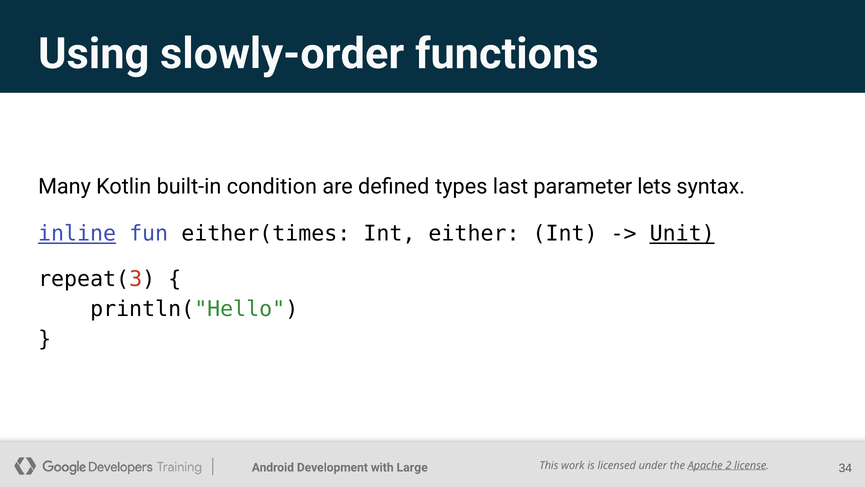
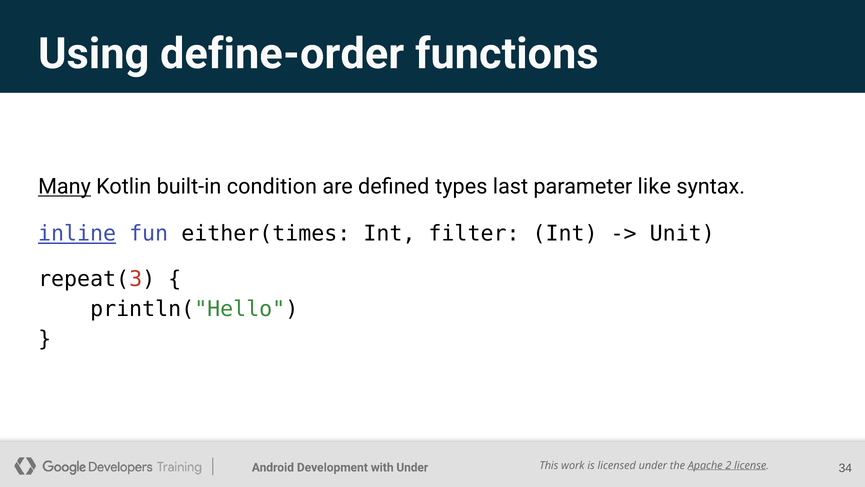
slowly-order: slowly-order -> define-order
Many underline: none -> present
lets: lets -> like
either: either -> filter
Unit underline: present -> none
Large at (412, 467): Large -> Under
